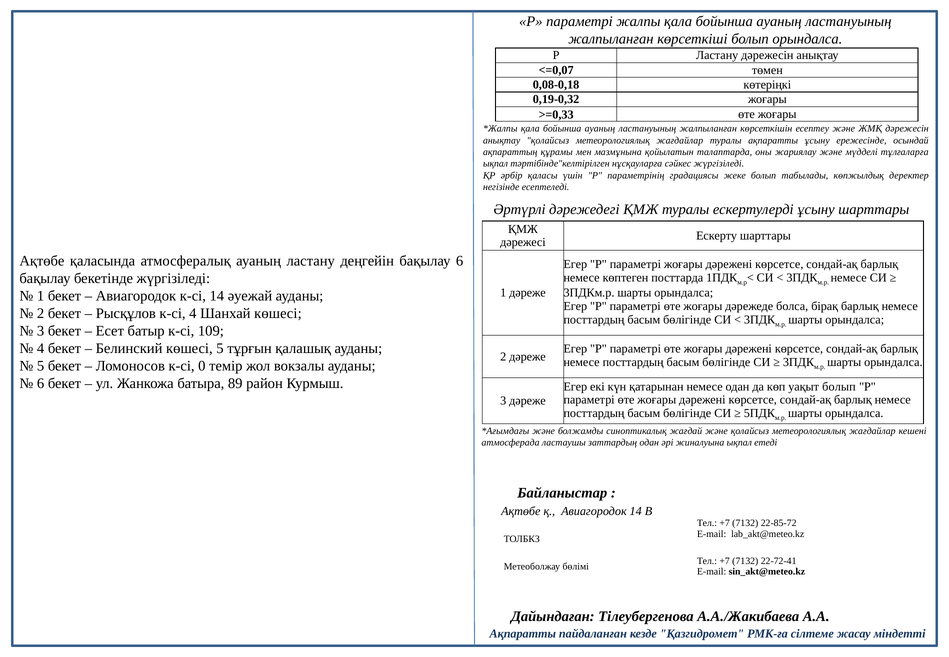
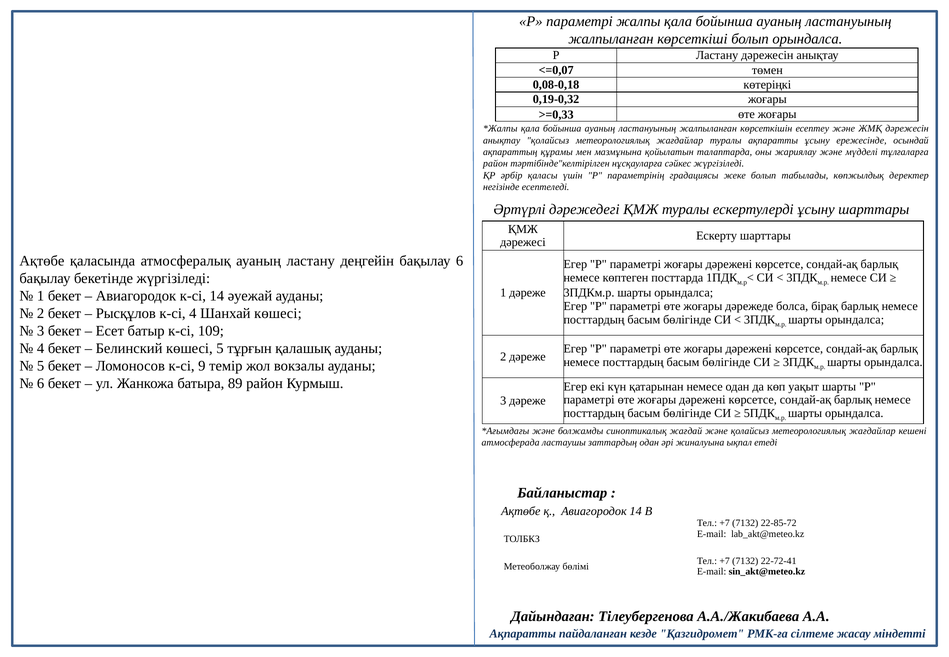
ықпал at (496, 164): ықпал -> район
0: 0 -> 9
уақыт болып: болып -> шарты
